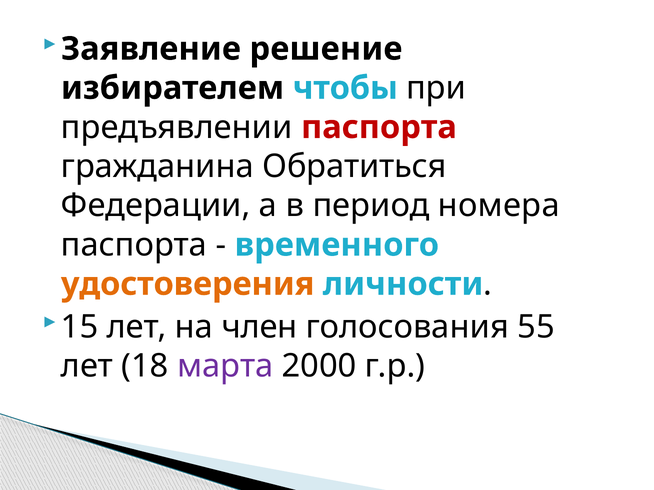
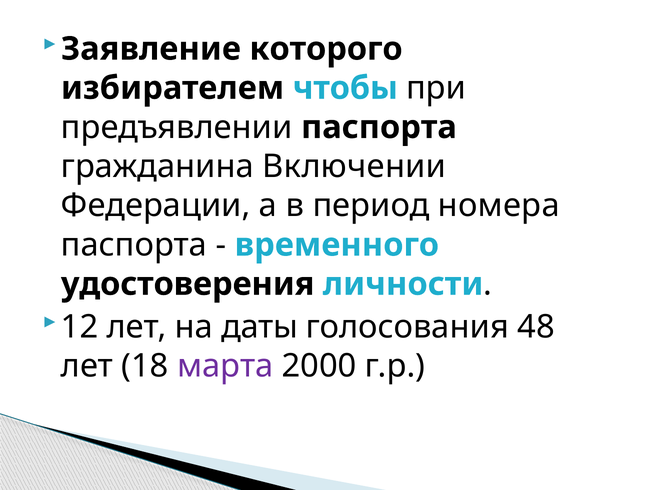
решение: решение -> которого
паспорта at (379, 127) colour: red -> black
Обратиться: Обратиться -> Включении
удостоверения colour: orange -> black
15: 15 -> 12
член: член -> даты
55: 55 -> 48
